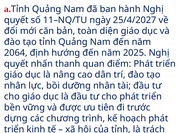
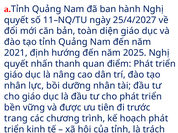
2064: 2064 -> 2021
dựng: dựng -> trang
